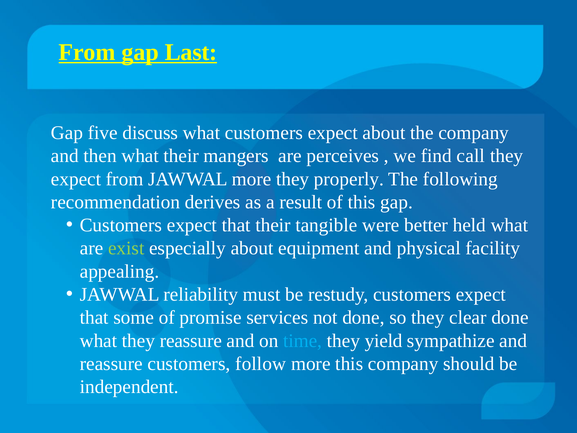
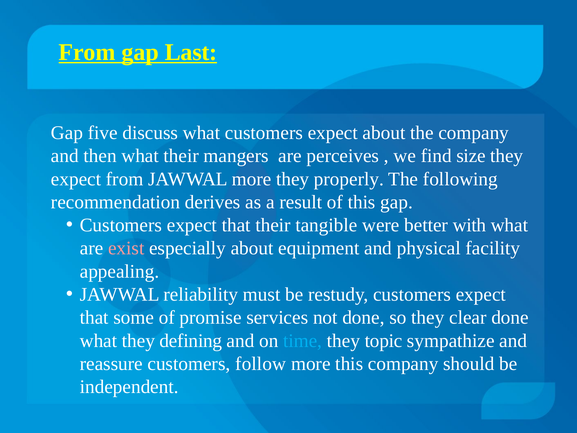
call: call -> size
held: held -> with
exist colour: light green -> pink
they reassure: reassure -> defining
yield: yield -> topic
